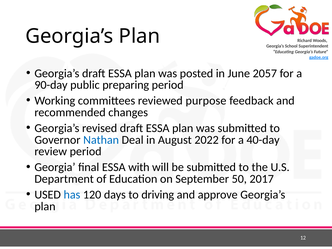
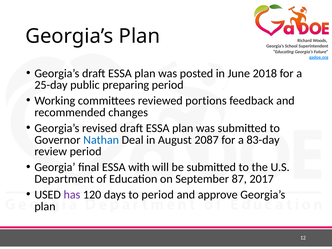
2057: 2057 -> 2018
90-day: 90-day -> 25-day
purpose: purpose -> portions
2022: 2022 -> 2087
40-day: 40-day -> 83-day
50: 50 -> 87
has colour: blue -> purple
to driving: driving -> period
